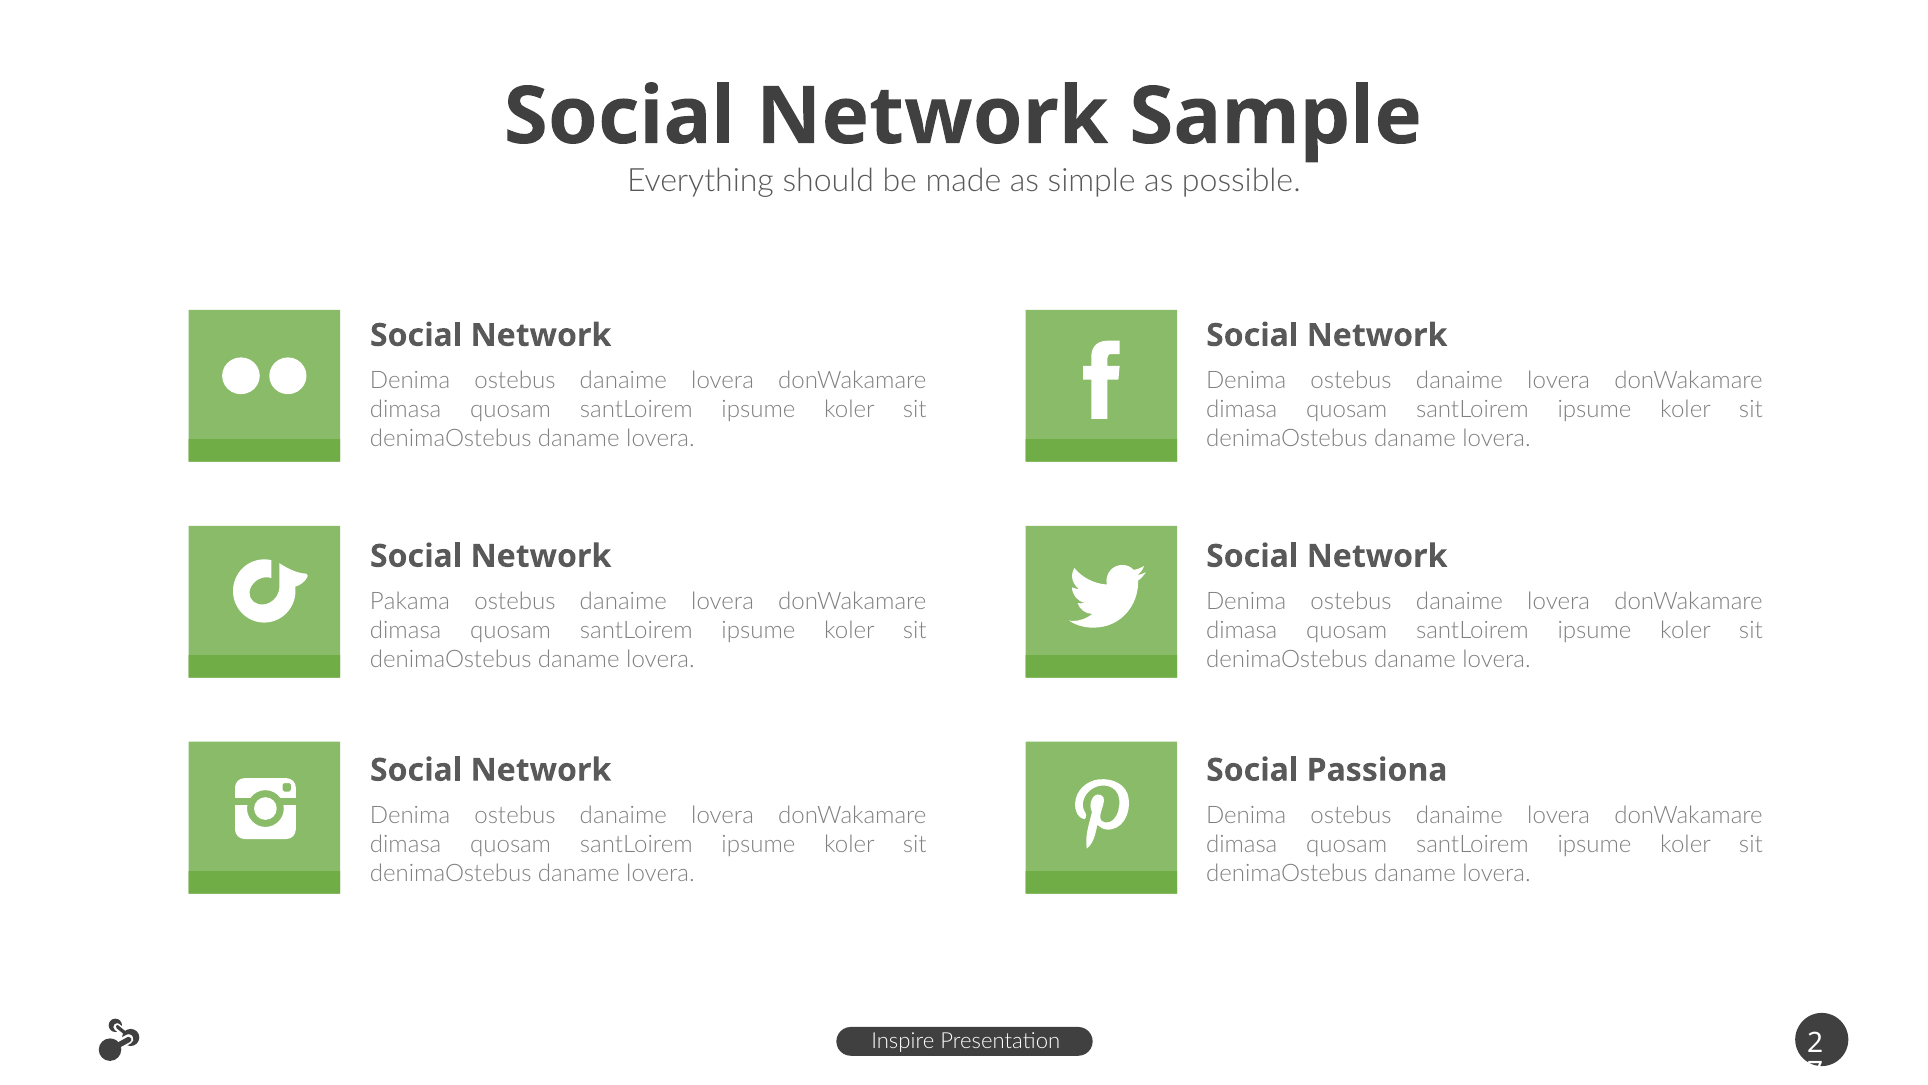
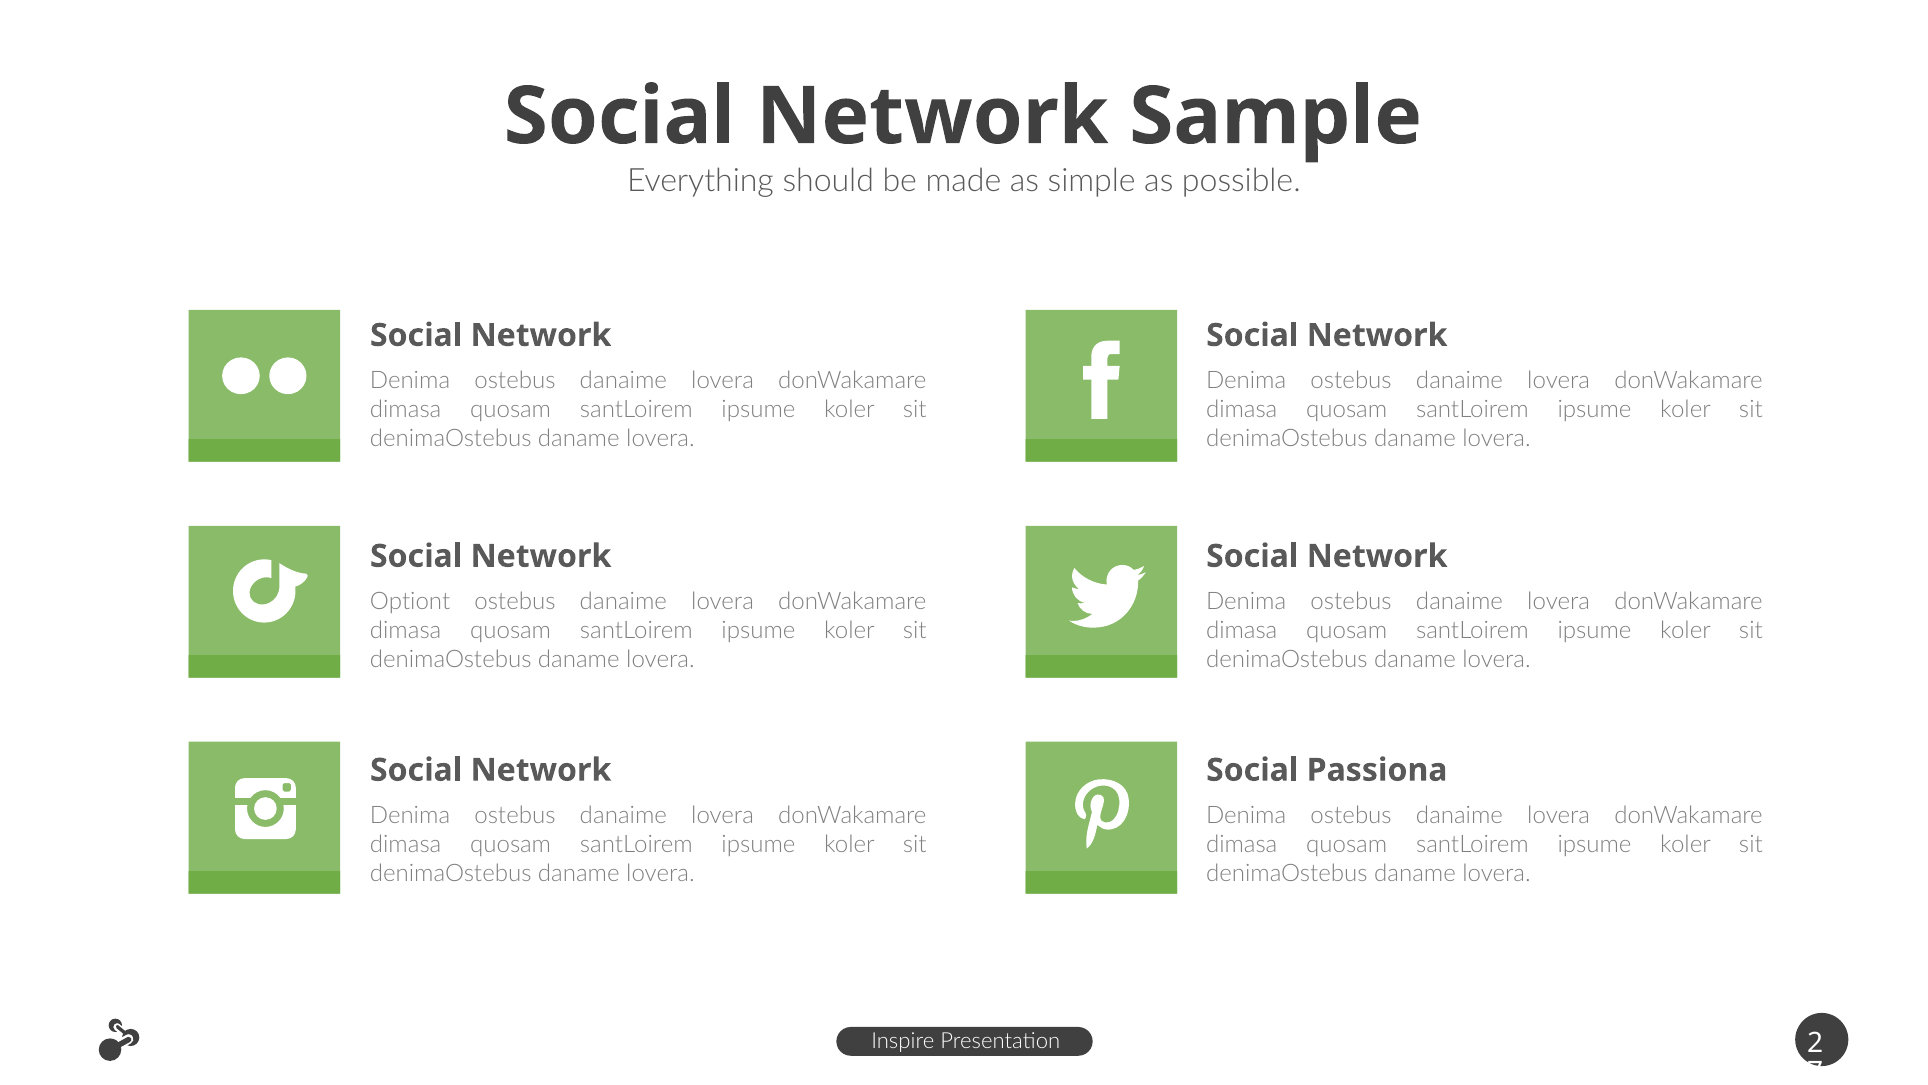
Pakama: Pakama -> Optiont
